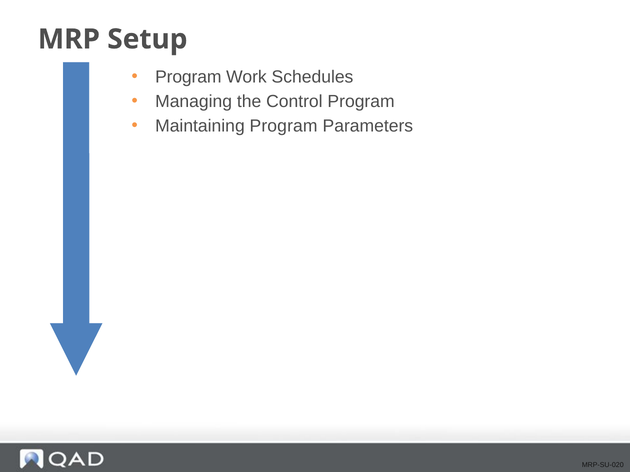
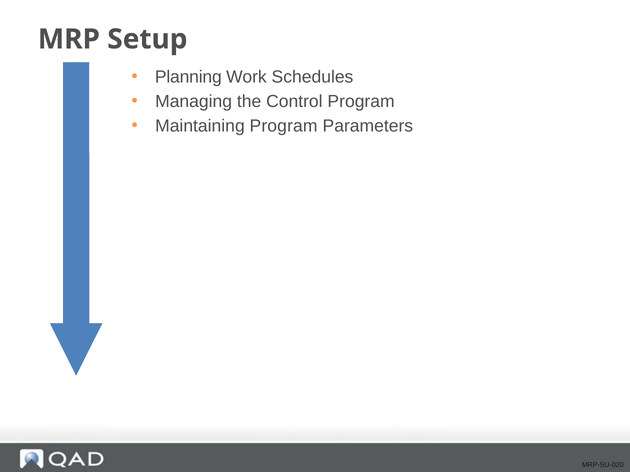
Program at (188, 77): Program -> Planning
